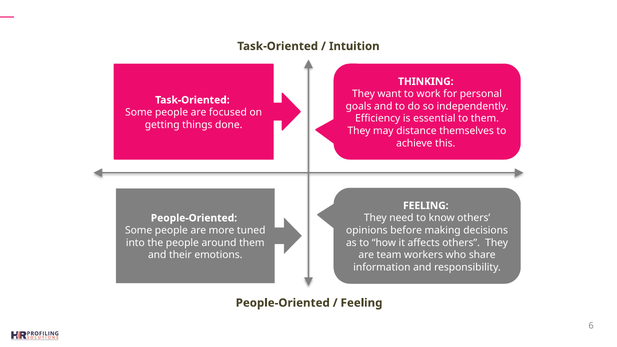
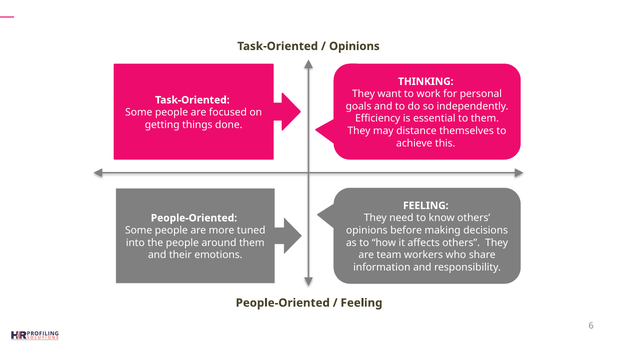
Intuition at (354, 46): Intuition -> Opinions
